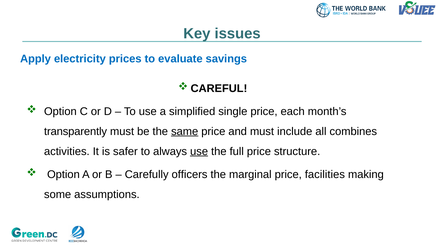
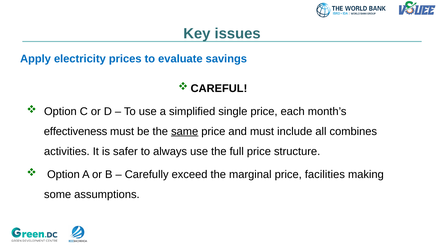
transparently: transparently -> effectiveness
use at (199, 151) underline: present -> none
officers: officers -> exceed
